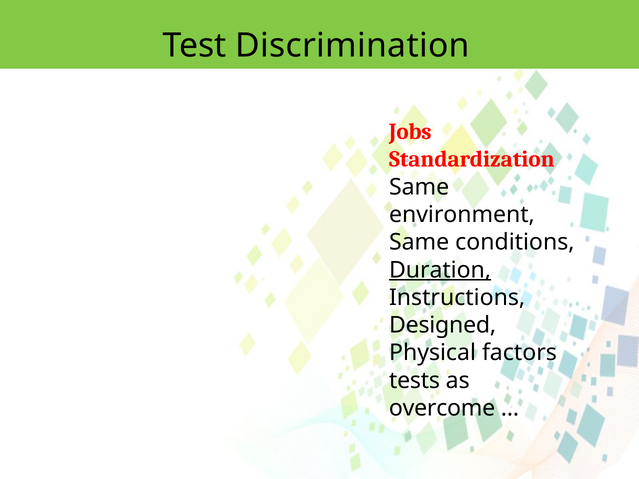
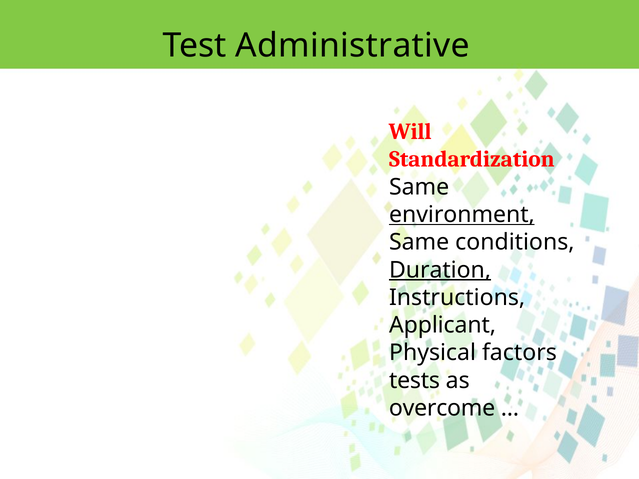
Discrimination: Discrimination -> Administrative
Jobs: Jobs -> Will
environment underline: none -> present
Designed: Designed -> Applicant
